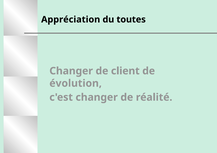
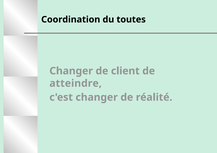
Appréciation: Appréciation -> Coordination
évolution: évolution -> atteindre
